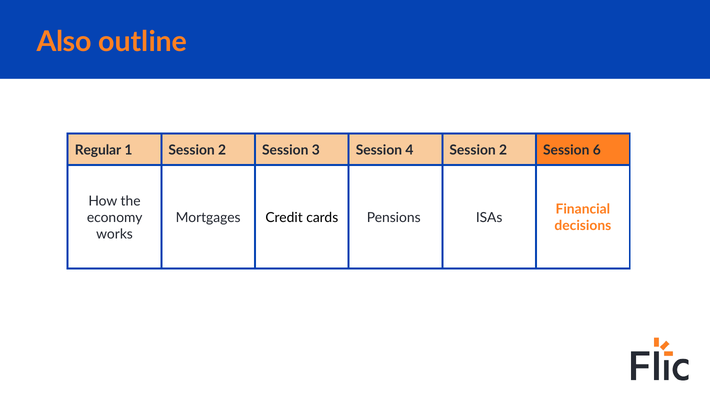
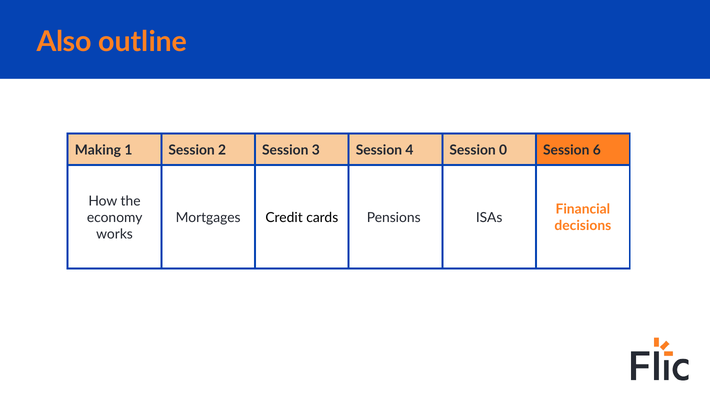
Regular: Regular -> Making
4 Session 2: 2 -> 0
